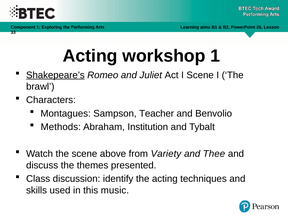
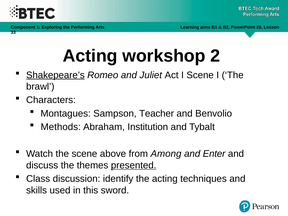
workshop 1: 1 -> 2
Variety: Variety -> Among
Thee: Thee -> Enter
presented underline: none -> present
music: music -> sword
